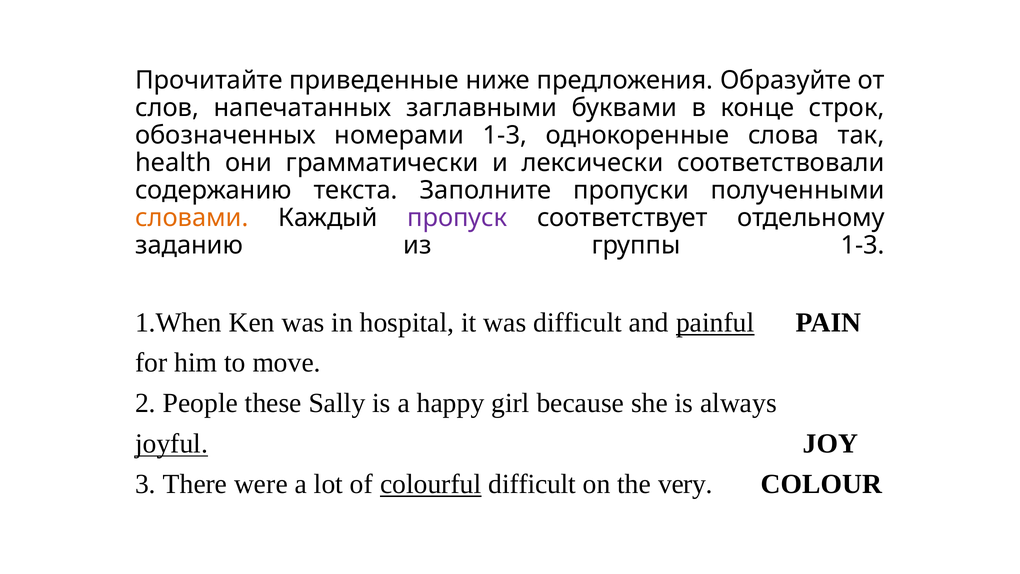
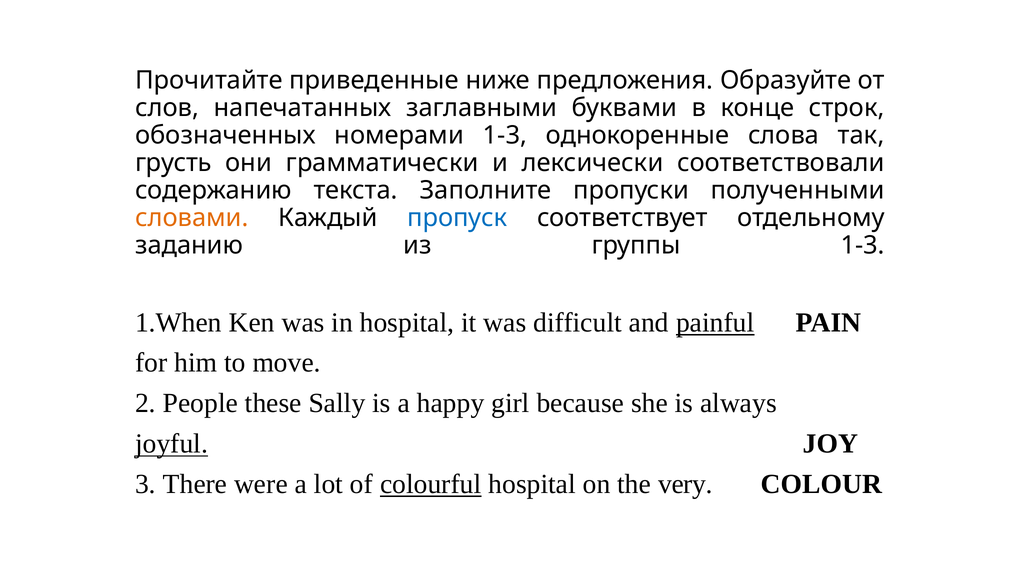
health: health -> грусть
пропуск colour: purple -> blue
colourful difficult: difficult -> hospital
